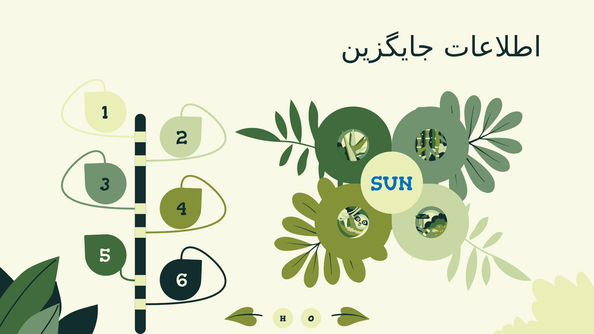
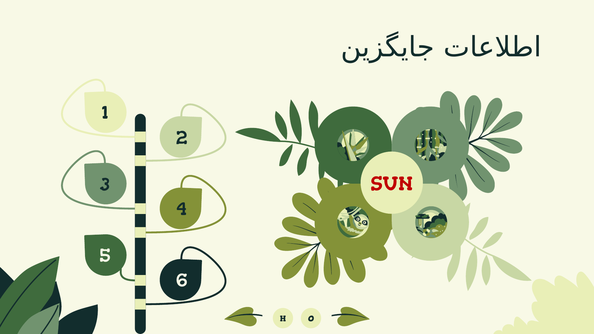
SUN colour: blue -> red
